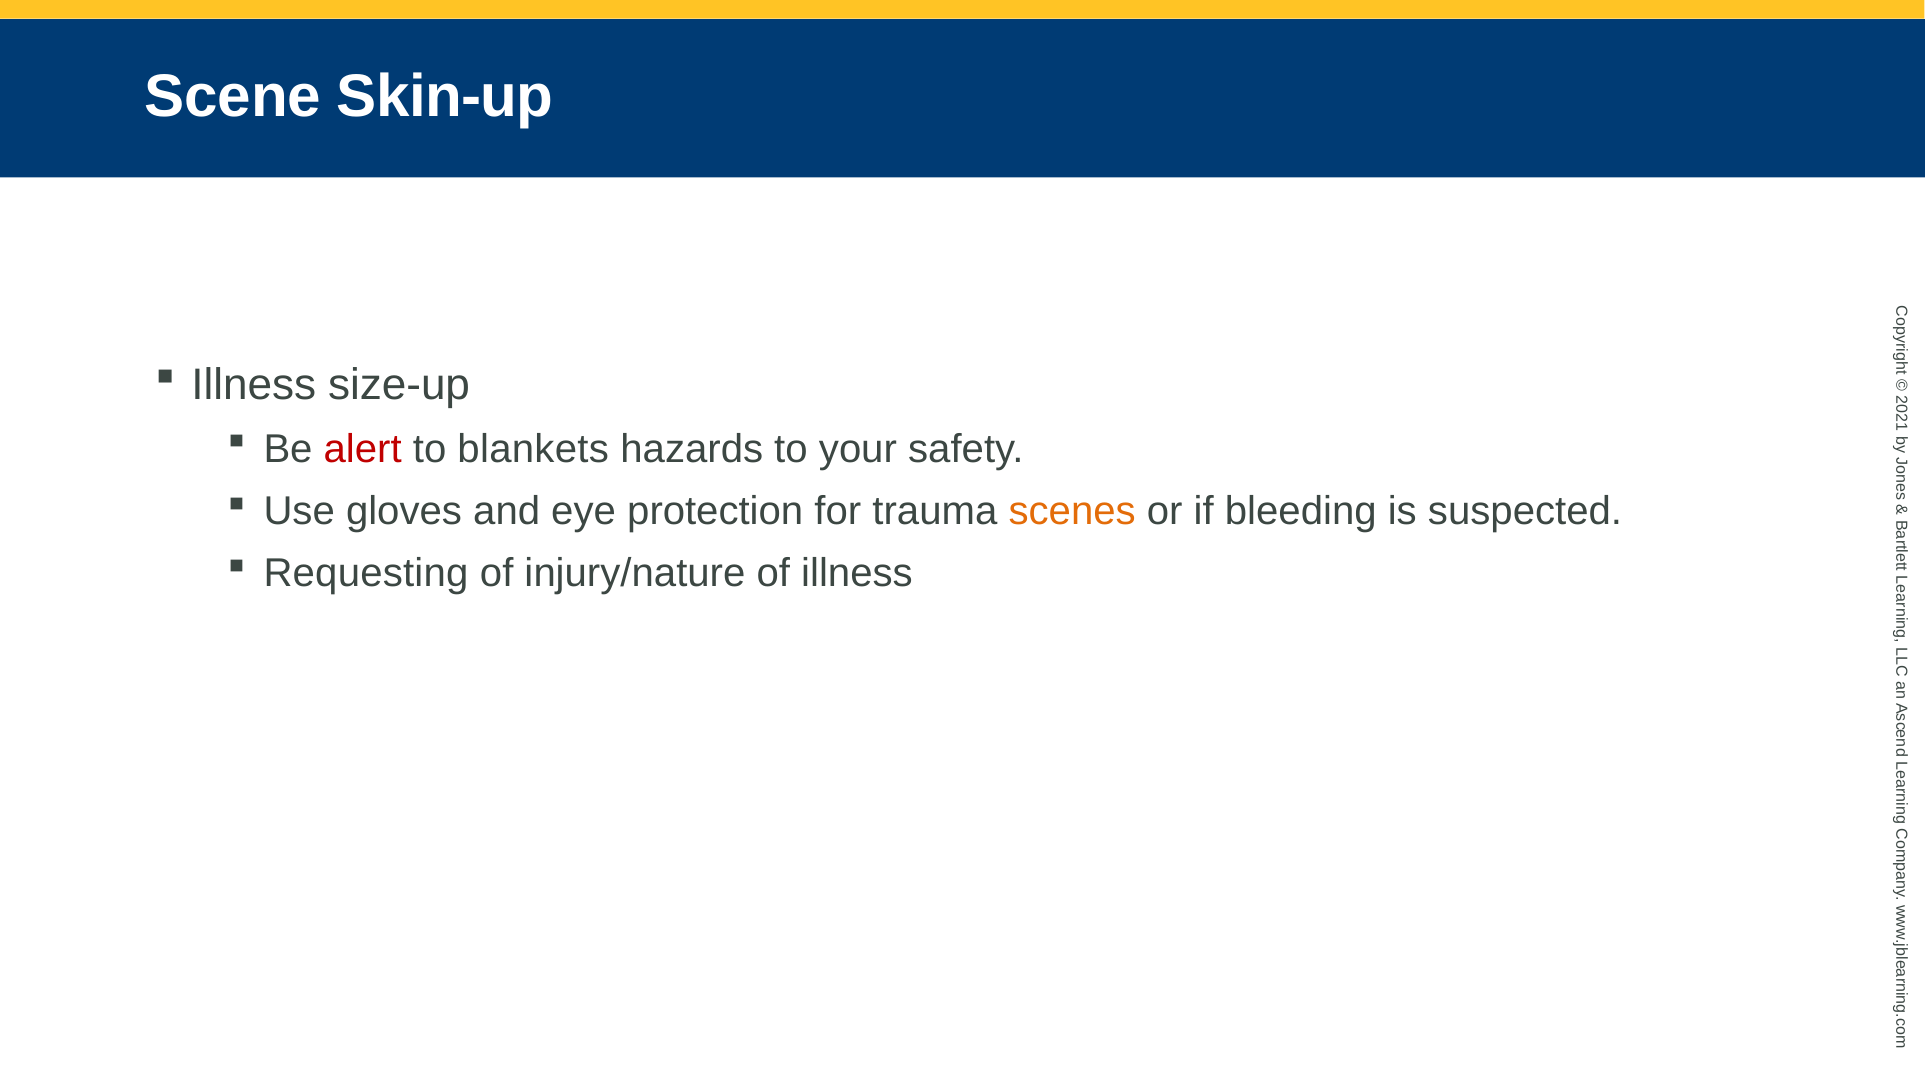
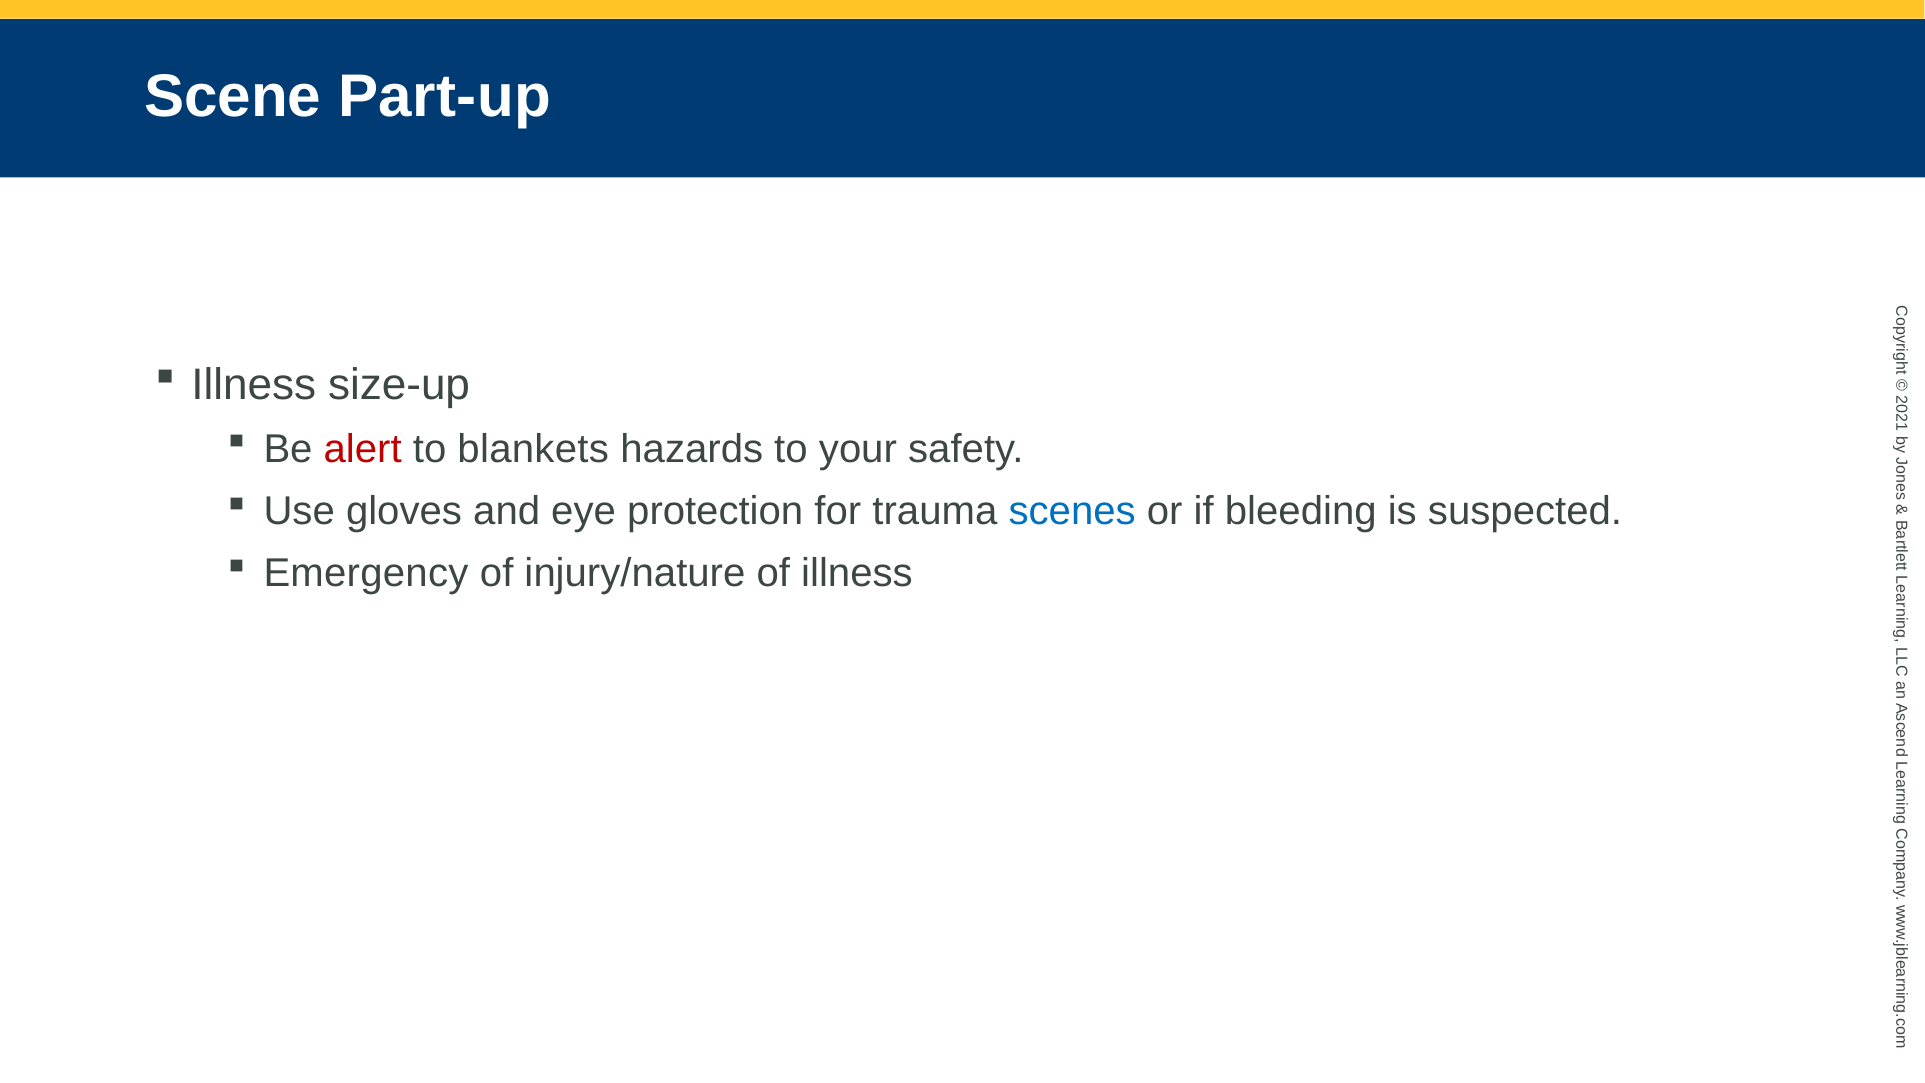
Skin-up: Skin-up -> Part-up
scenes colour: orange -> blue
Requesting: Requesting -> Emergency
